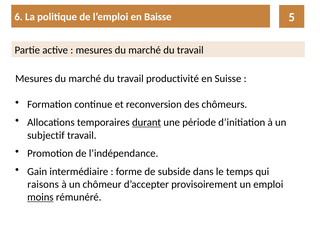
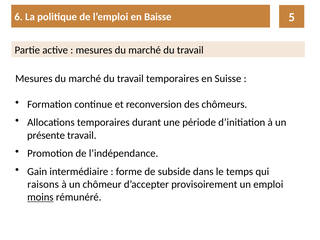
travail productivité: productivité -> temporaires
durant underline: present -> none
subjectif: subjectif -> présente
